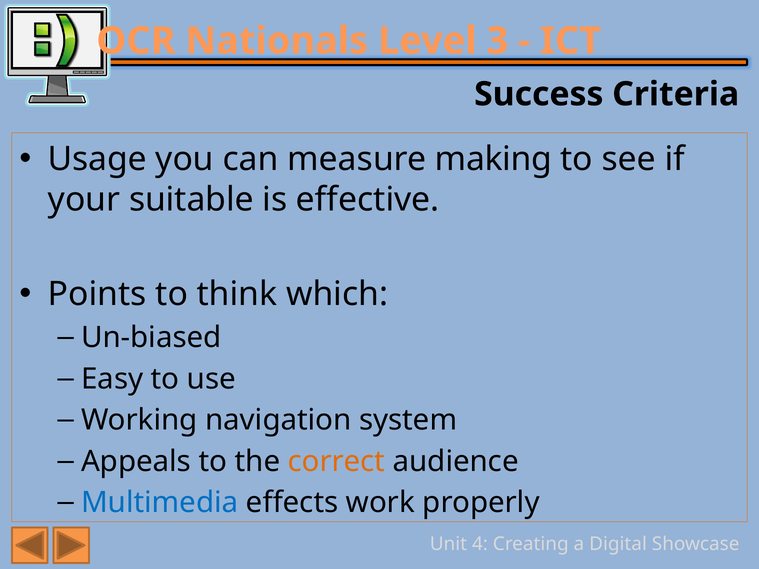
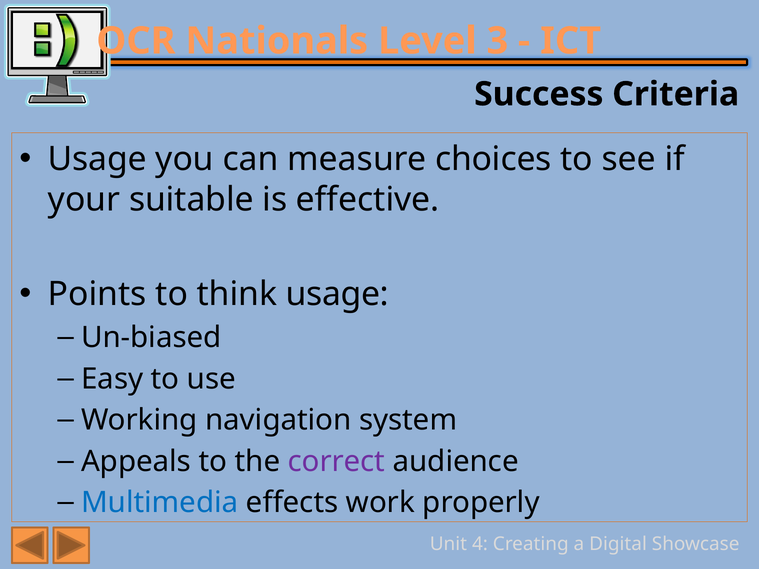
making: making -> choices
think which: which -> usage
correct colour: orange -> purple
